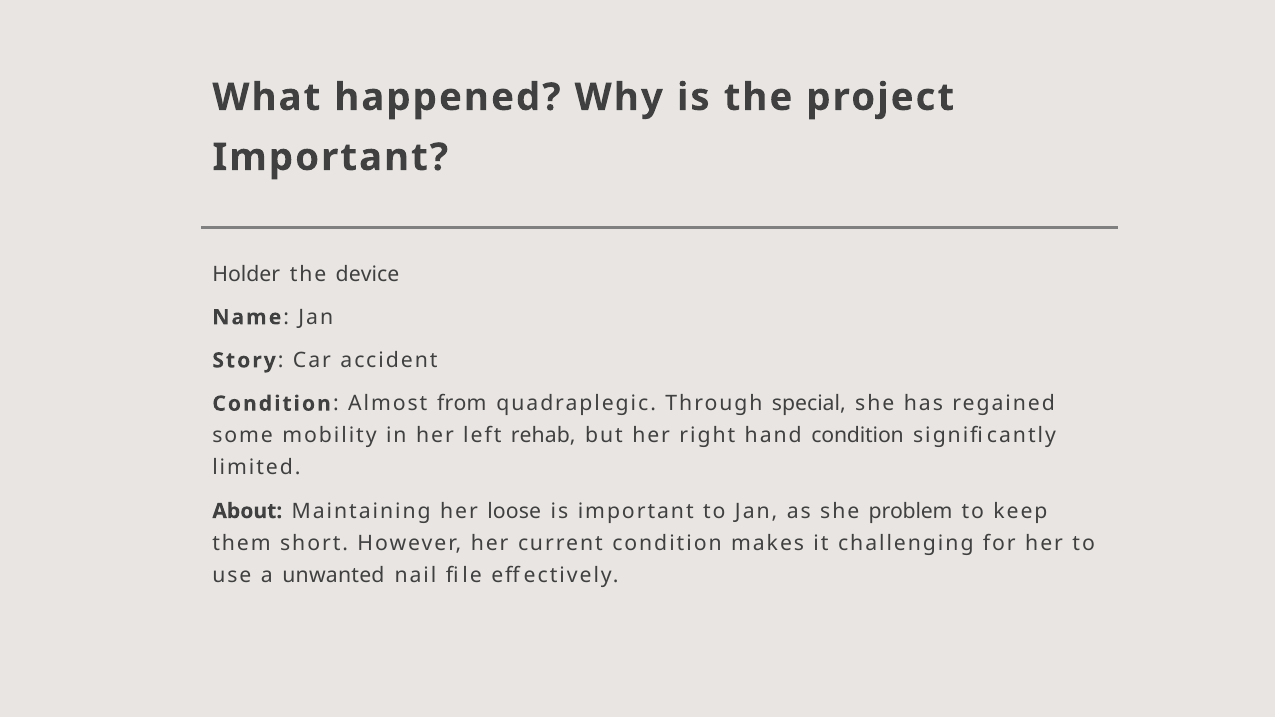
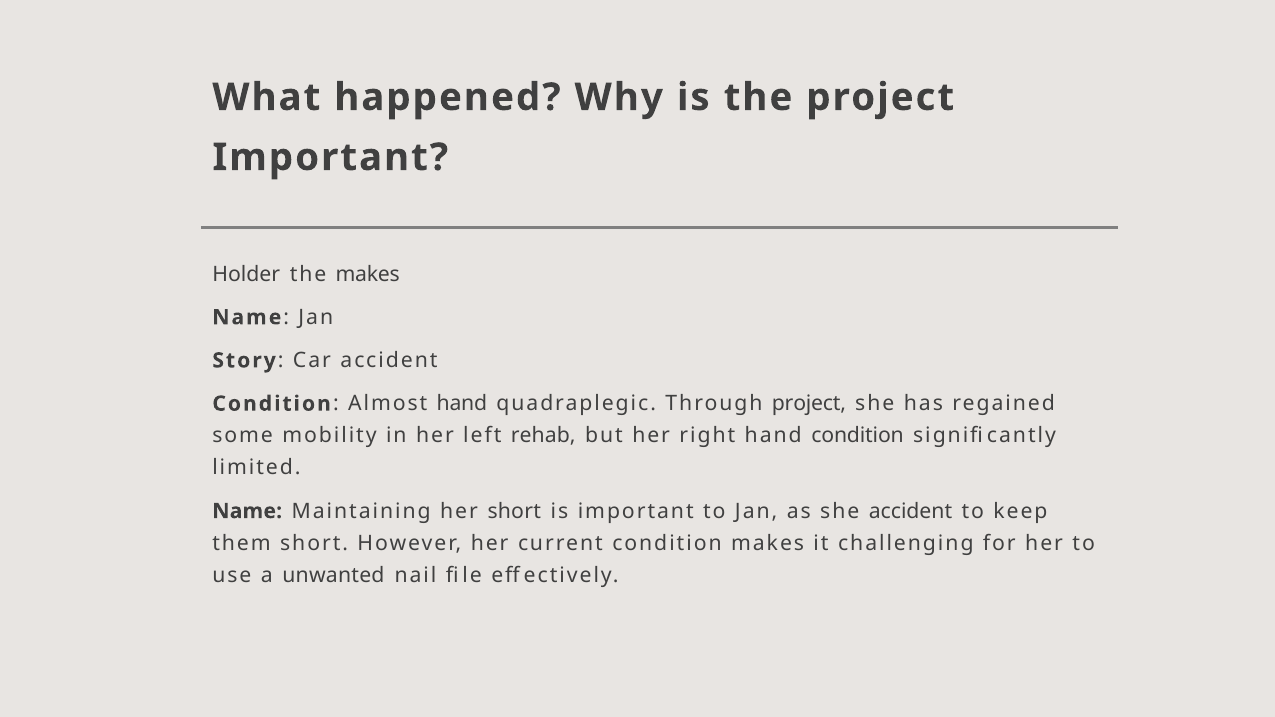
the device: device -> makes
Almost from: from -> hand
Through special: special -> project
About at (247, 511): About -> Name
her loose: loose -> short
she problem: problem -> accident
